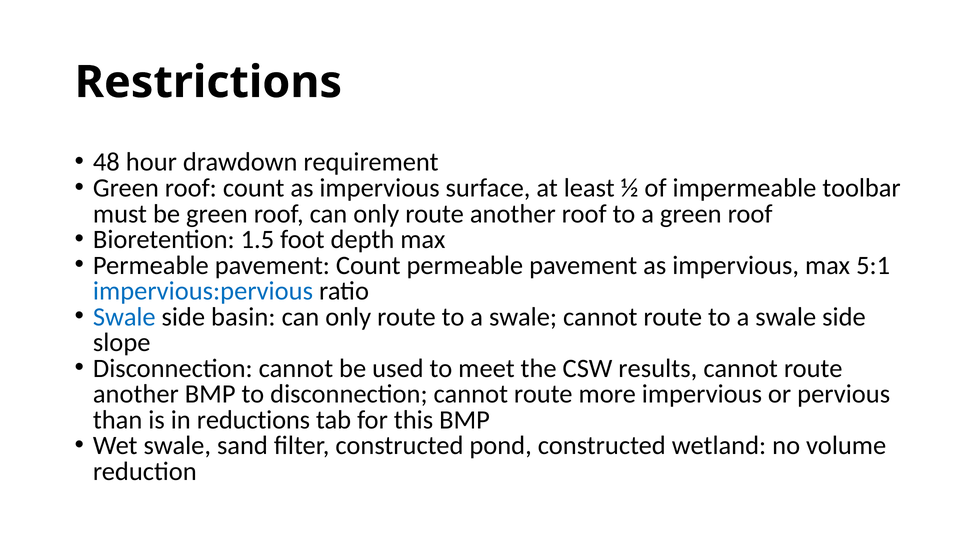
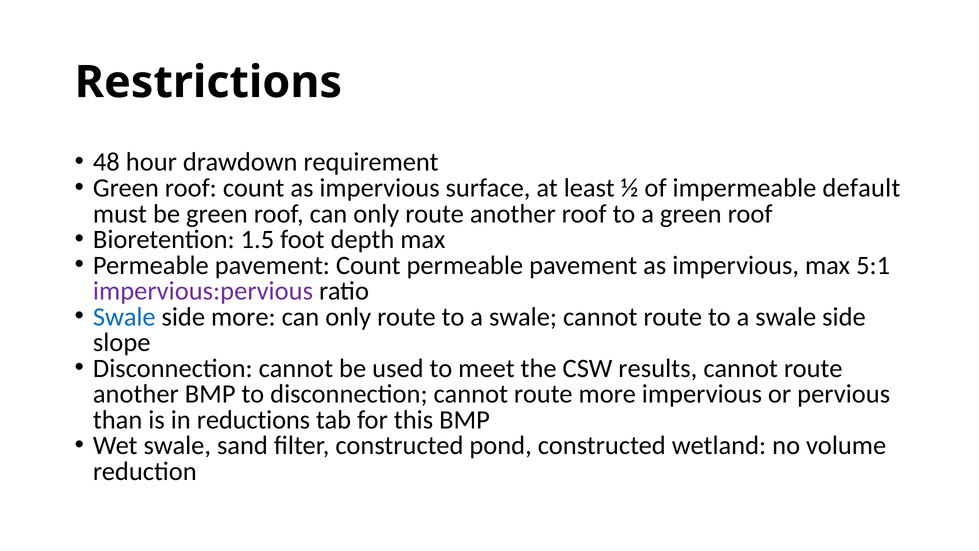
toolbar: toolbar -> default
impervious:pervious colour: blue -> purple
side basin: basin -> more
